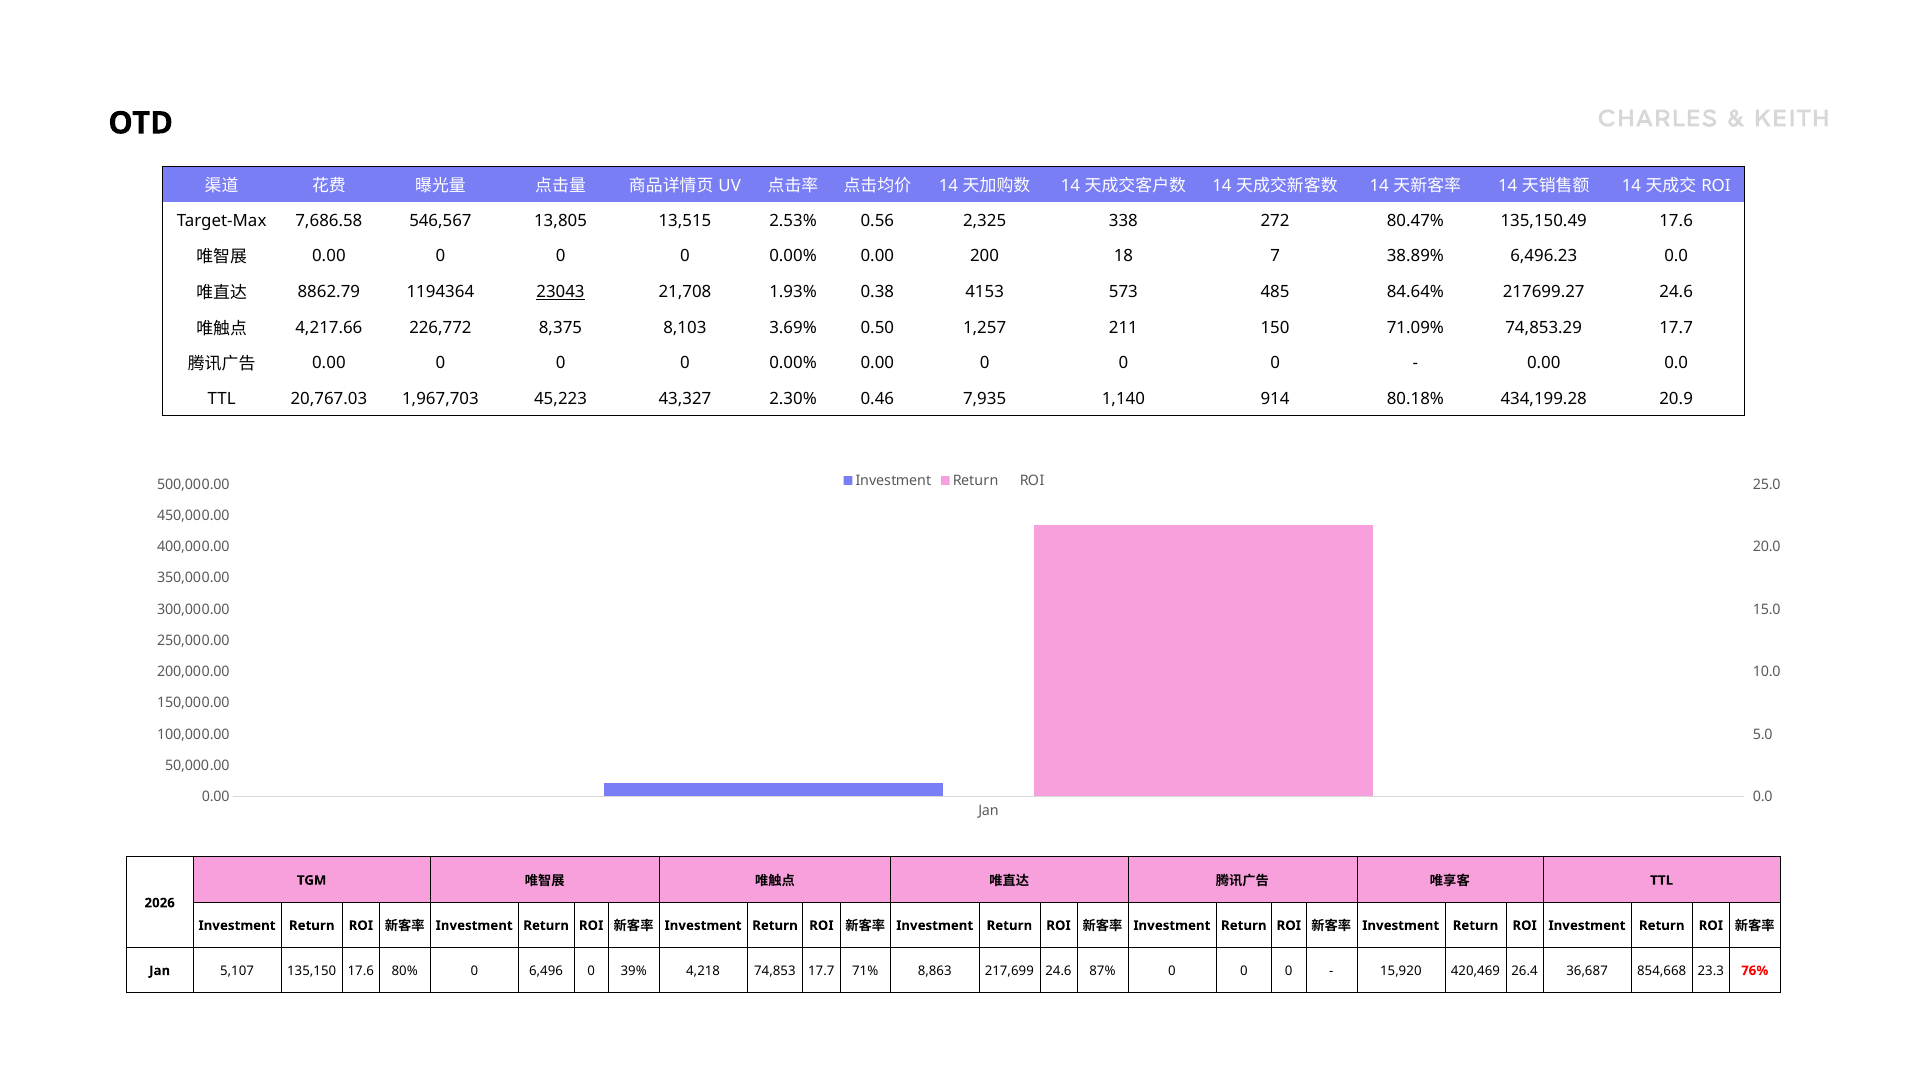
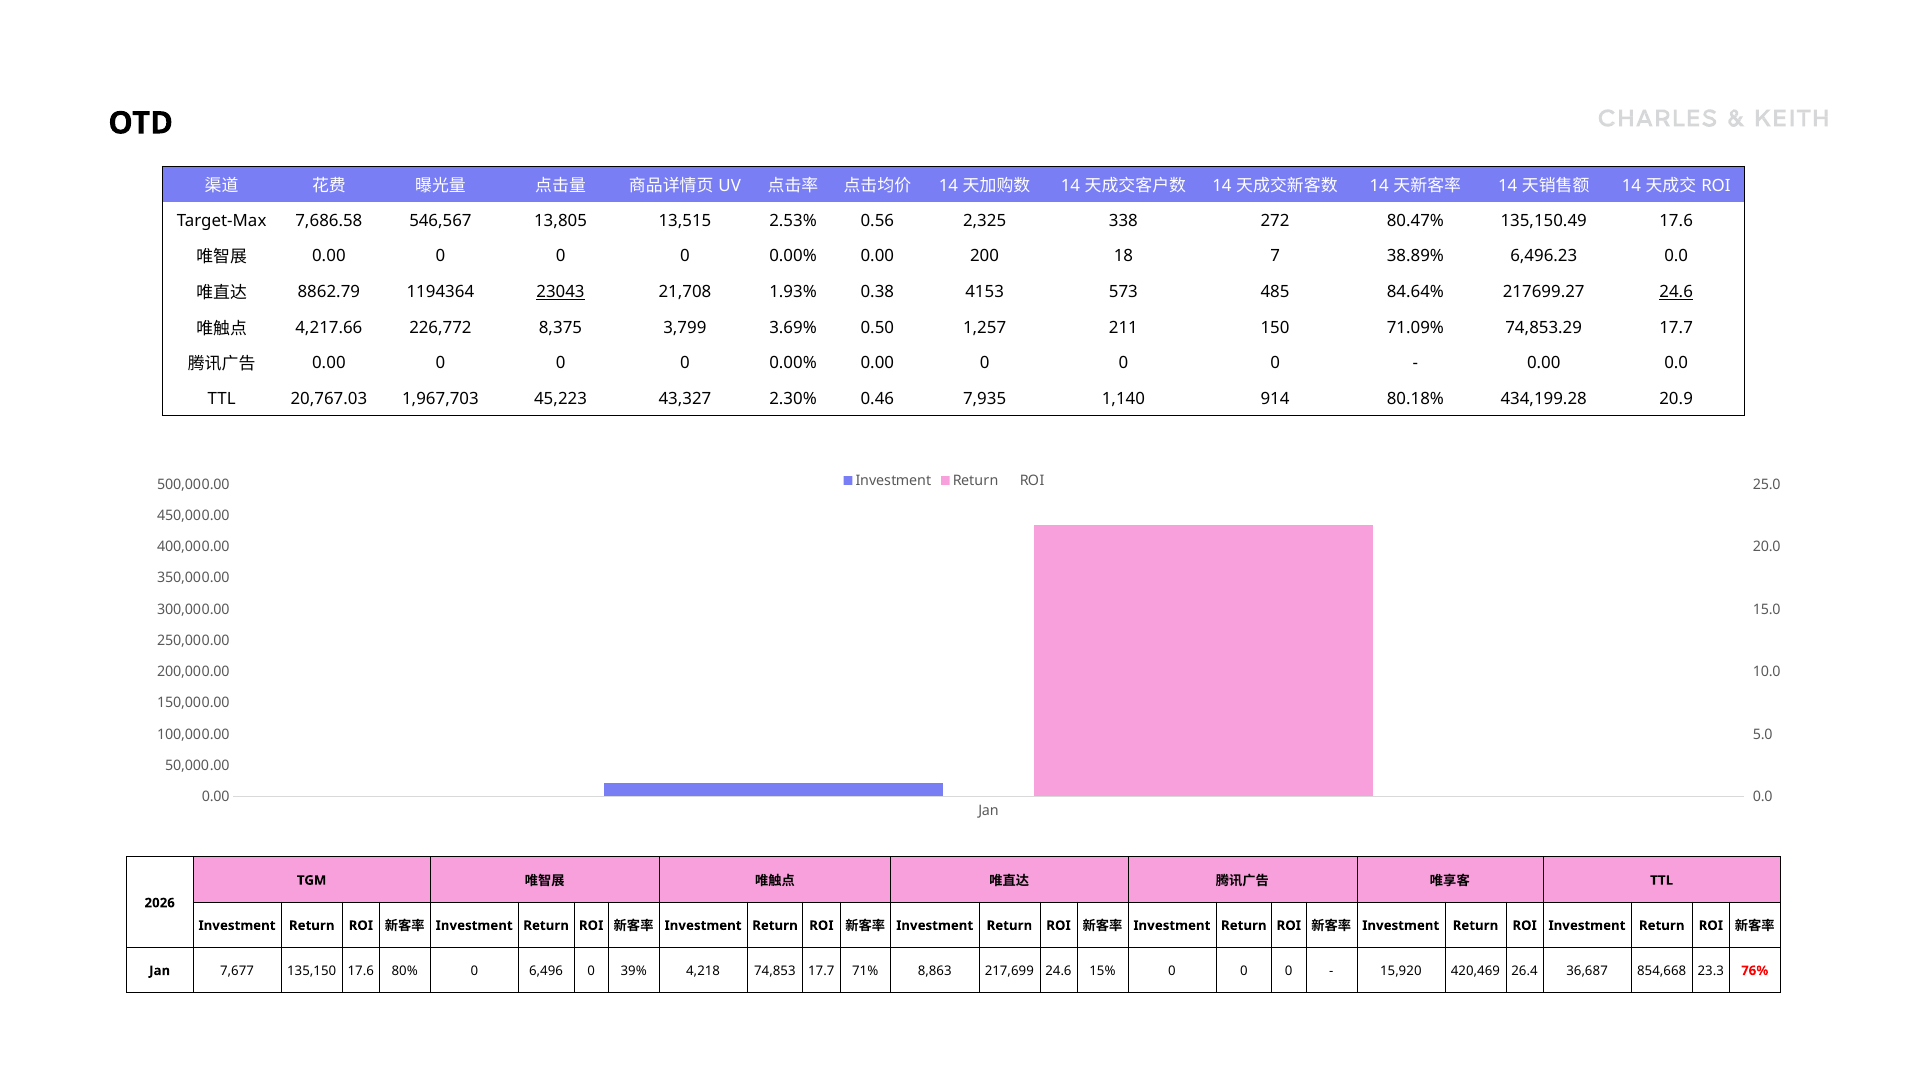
24.6 at (1676, 292) underline: none -> present
8,103: 8,103 -> 3,799
5,107: 5,107 -> 7,677
87%: 87% -> 15%
